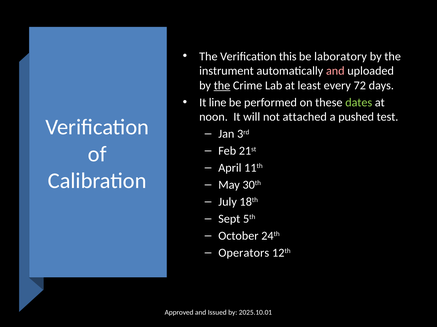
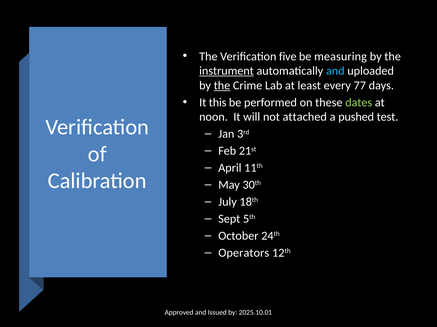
this: this -> five
laboratory: laboratory -> measuring
instrument underline: none -> present
and at (335, 71) colour: pink -> light blue
72: 72 -> 77
line: line -> this
